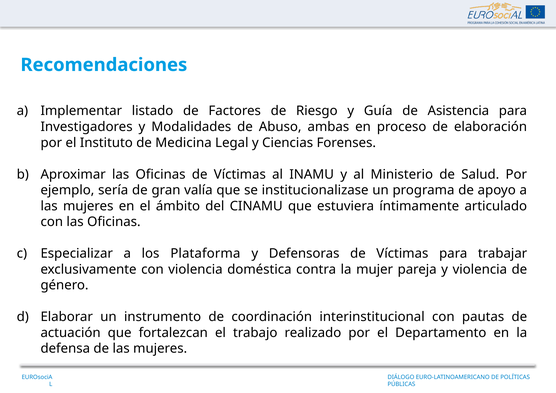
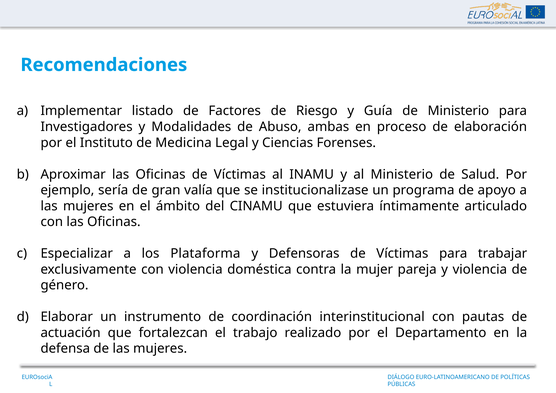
de Asistencia: Asistencia -> Ministerio
